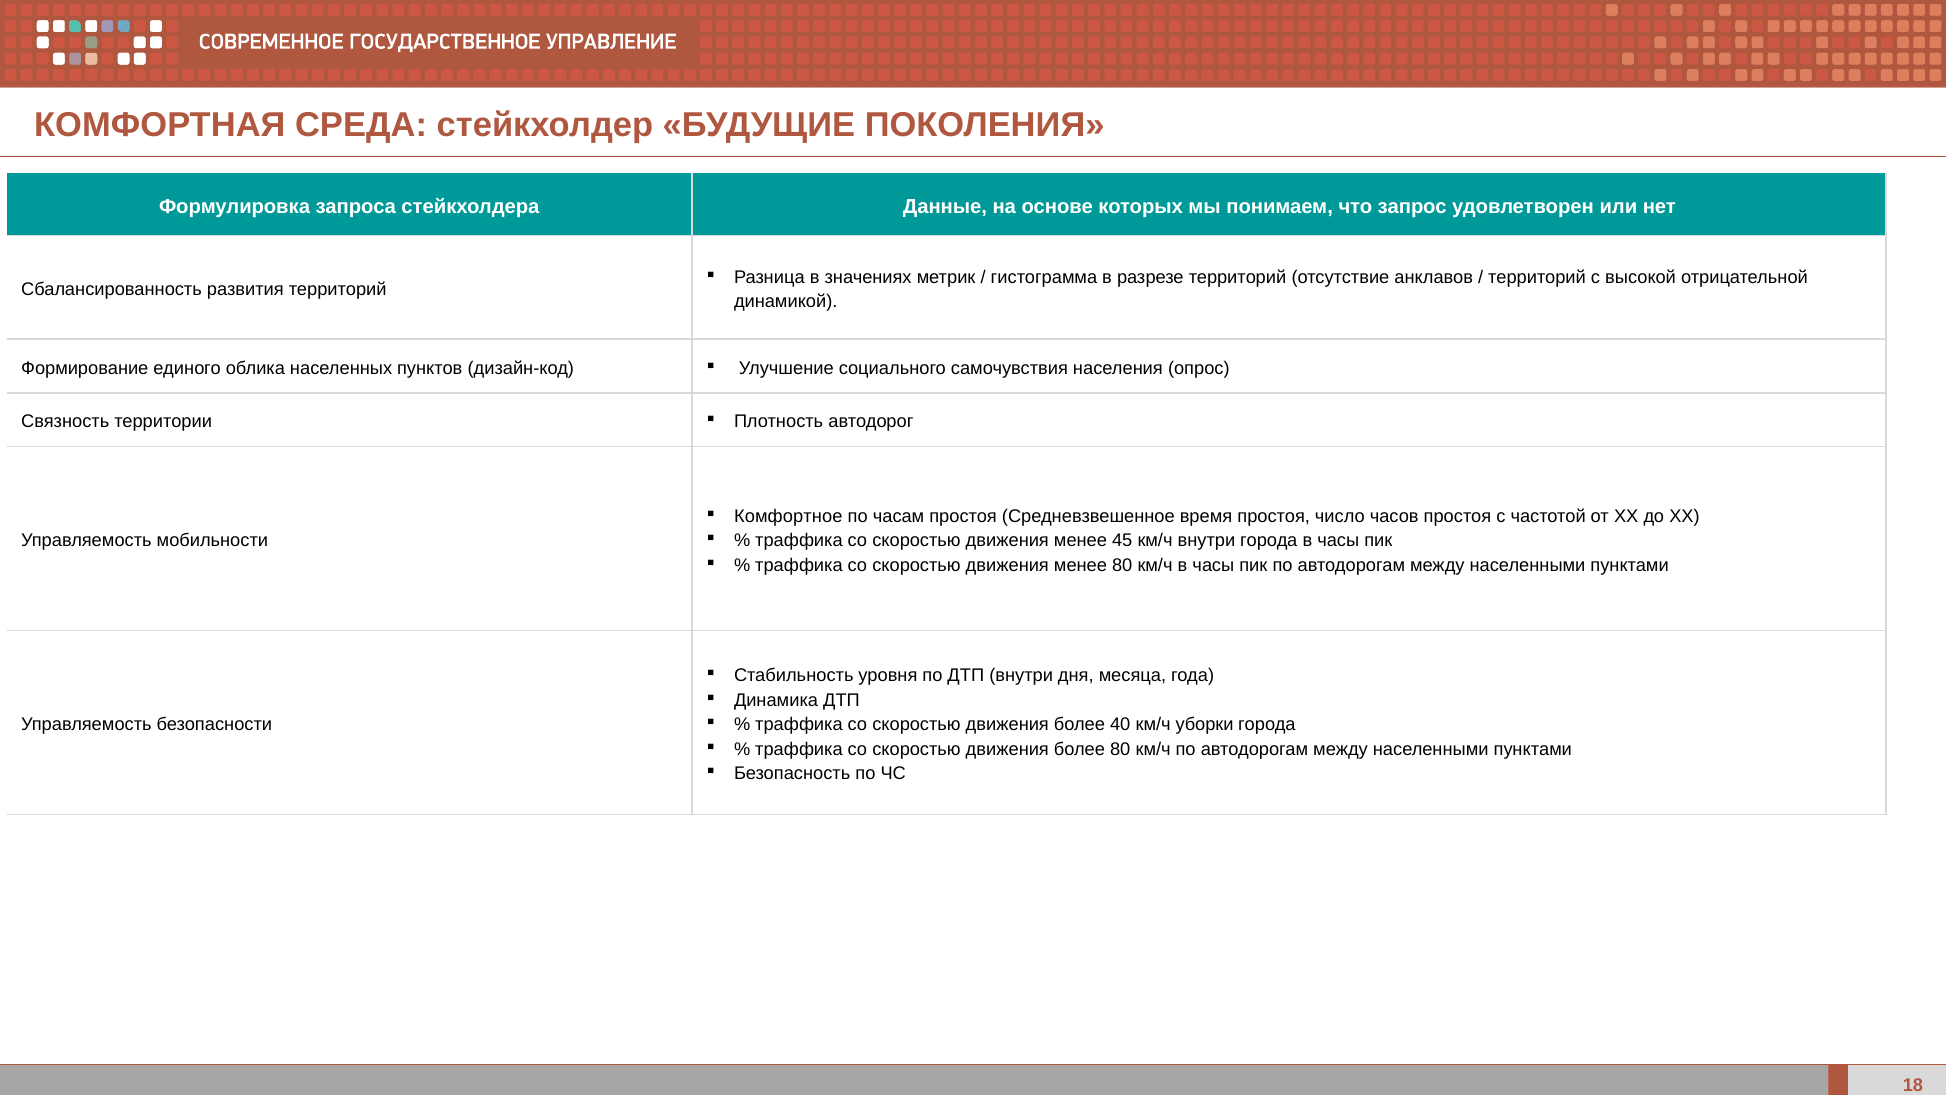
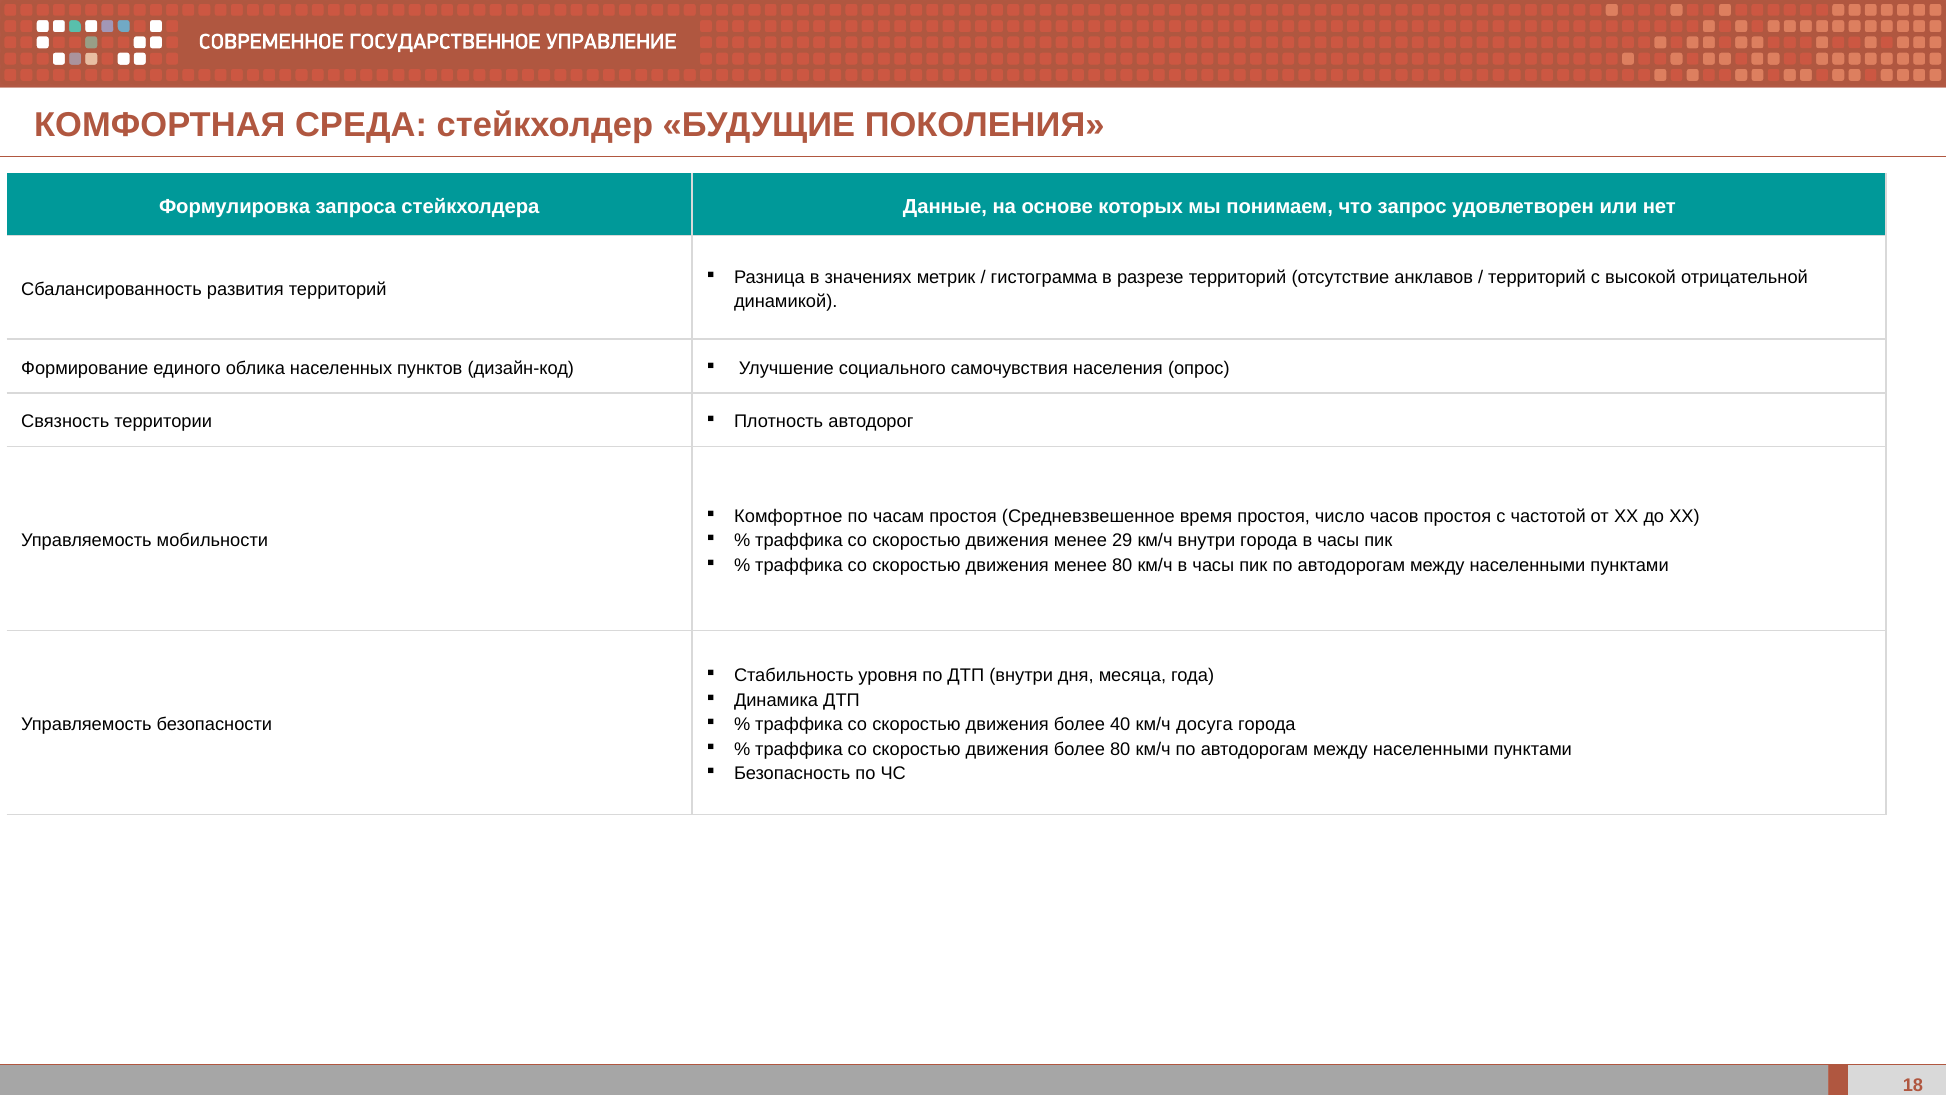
45: 45 -> 29
уборки: уборки -> досуга
